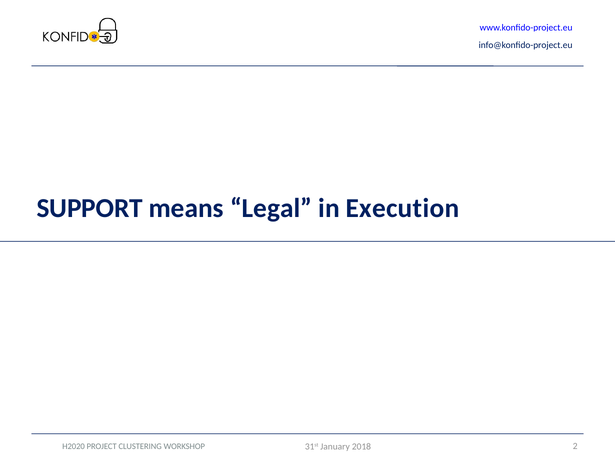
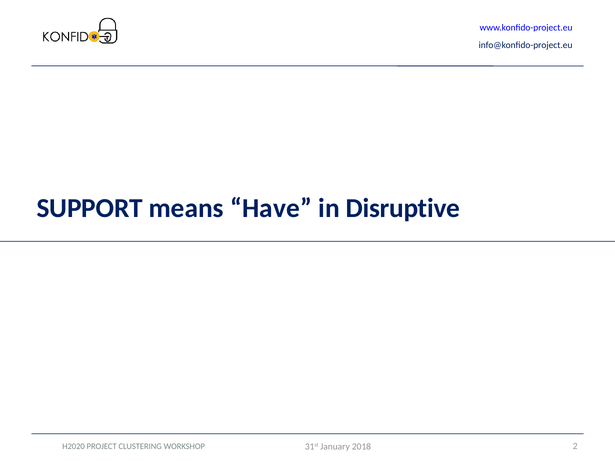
Legal: Legal -> Have
Execution: Execution -> Disruptive
